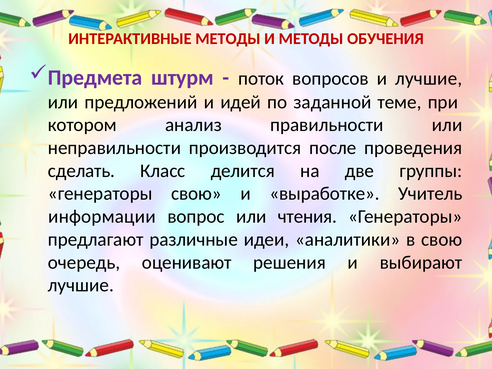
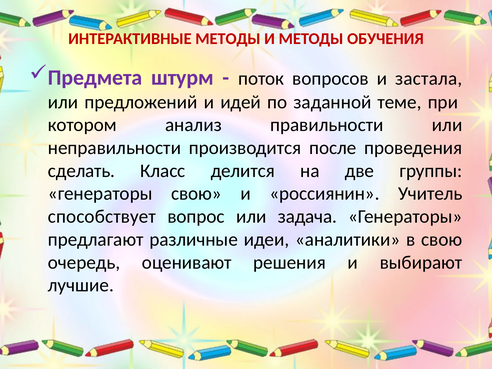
и лучшие: лучшие -> застала
выработке: выработке -> россиянин
информации: информации -> способствует
чтения: чтения -> задача
